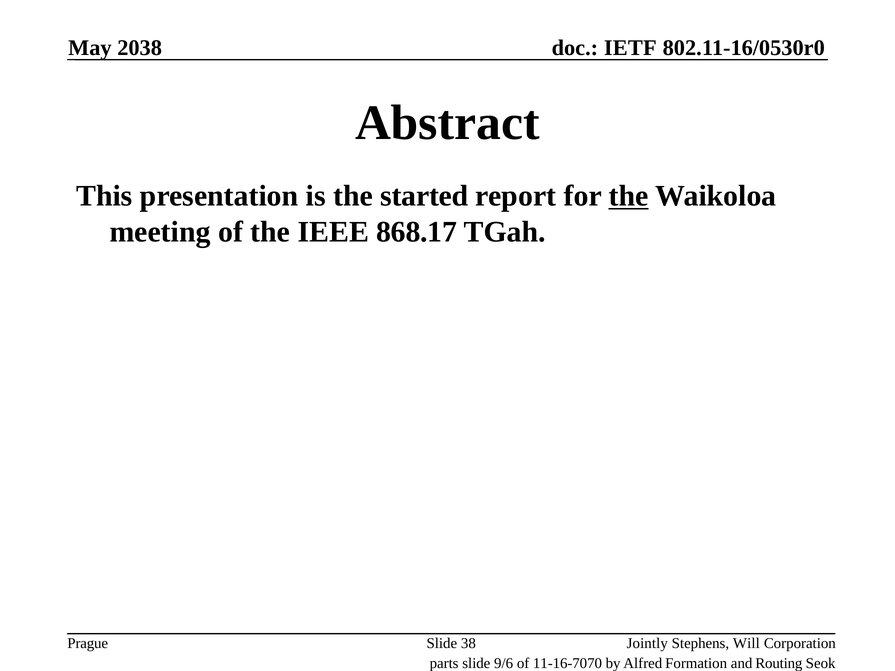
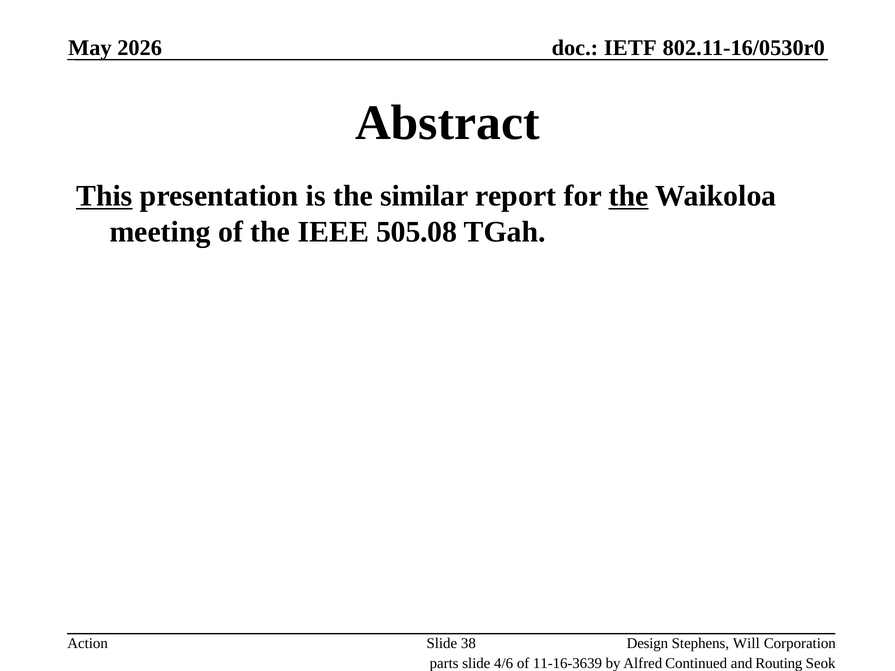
2038: 2038 -> 2026
This underline: none -> present
started: started -> similar
868.17: 868.17 -> 505.08
Prague: Prague -> Action
Jointly: Jointly -> Design
9/6: 9/6 -> 4/6
11-16-7070: 11-16-7070 -> 11-16-3639
Formation: Formation -> Continued
